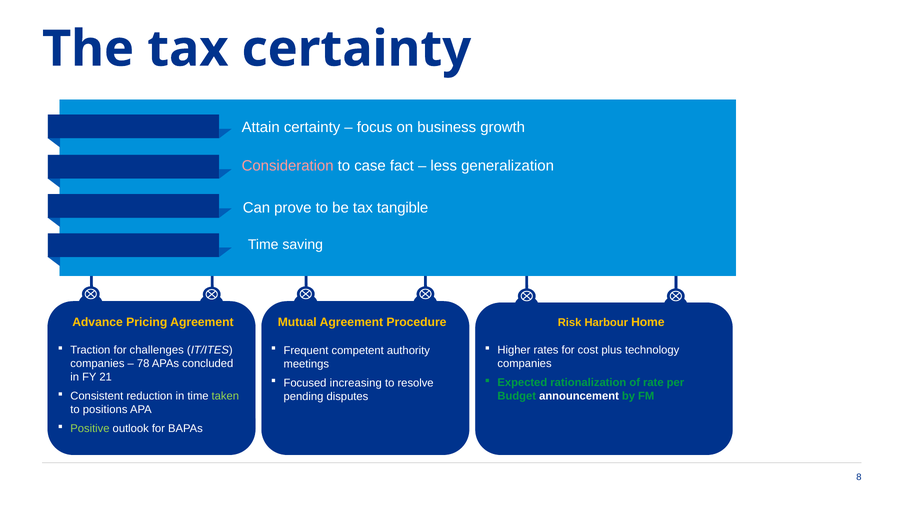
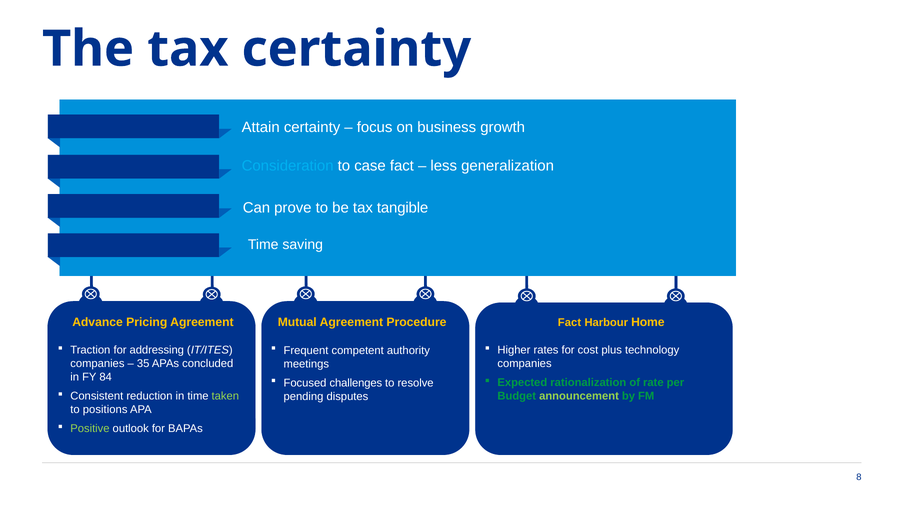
Consideration colour: pink -> light blue
Procedure Risk: Risk -> Fact
challenges: challenges -> addressing
78: 78 -> 35
21: 21 -> 84
increasing: increasing -> challenges
announcement colour: white -> light green
